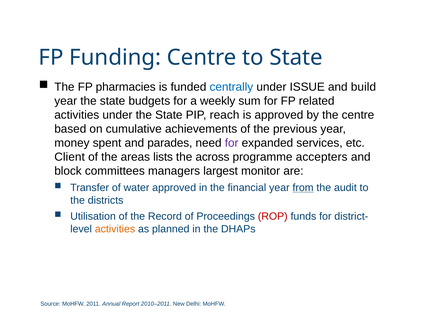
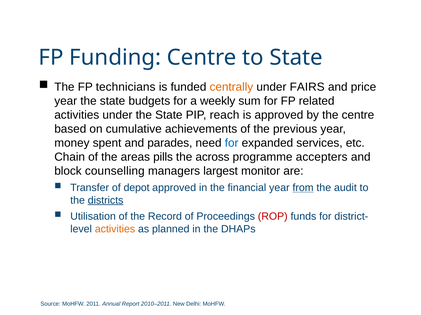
pharmacies: pharmacies -> technicians
centrally colour: blue -> orange
ISSUE: ISSUE -> FAIRS
build: build -> price
for at (232, 143) colour: purple -> blue
Client: Client -> Chain
lists: lists -> pills
committees: committees -> counselling
water: water -> depot
districts underline: none -> present
